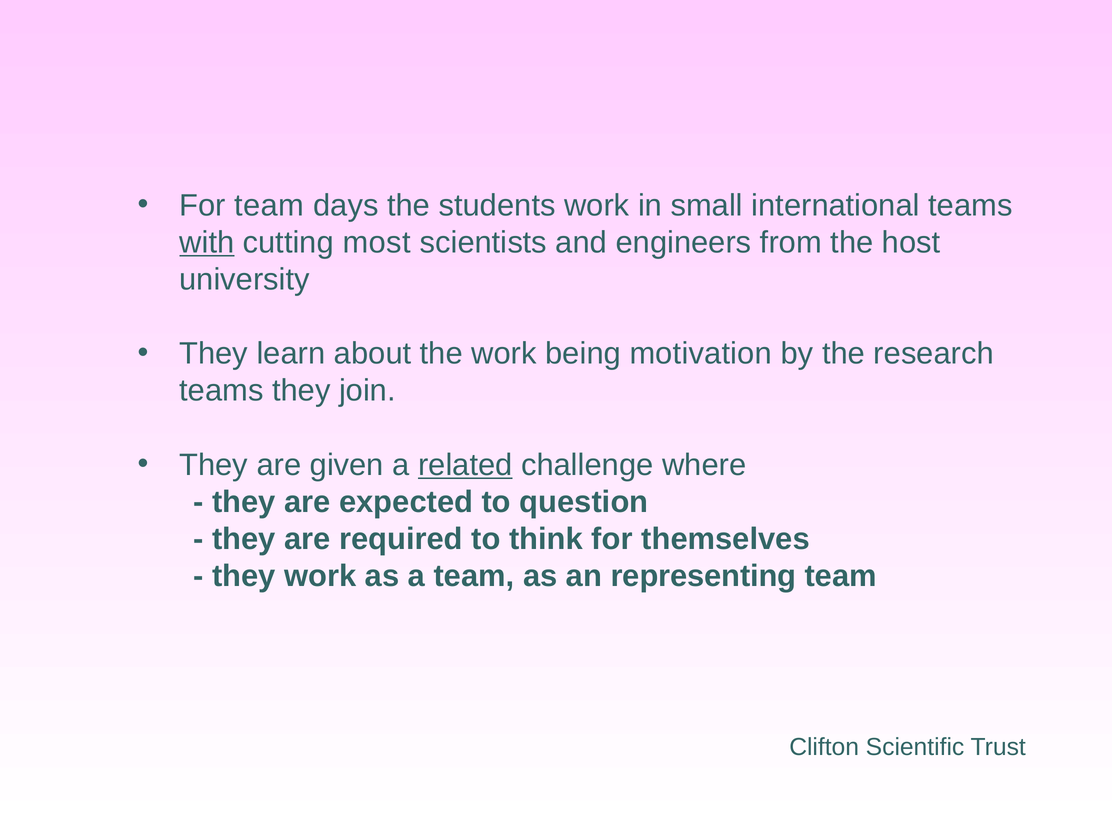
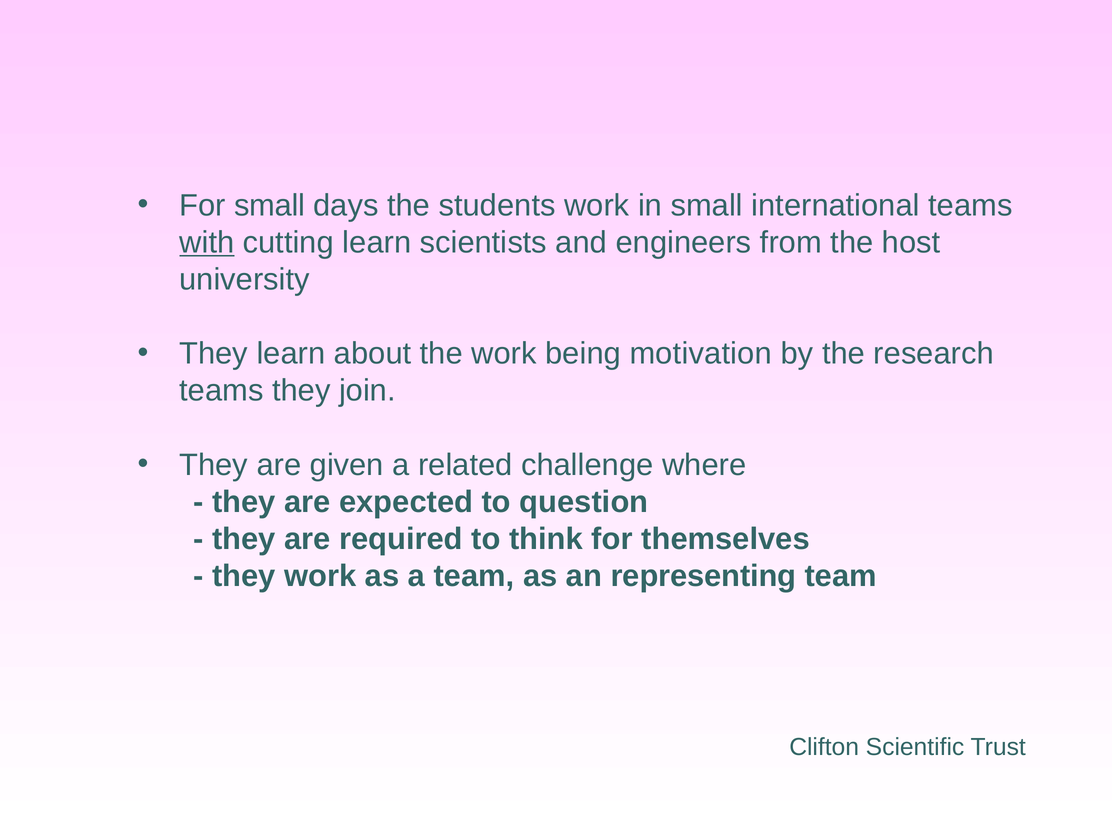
For team: team -> small
cutting most: most -> learn
related underline: present -> none
